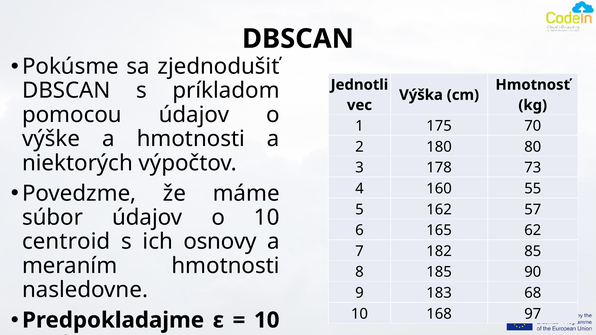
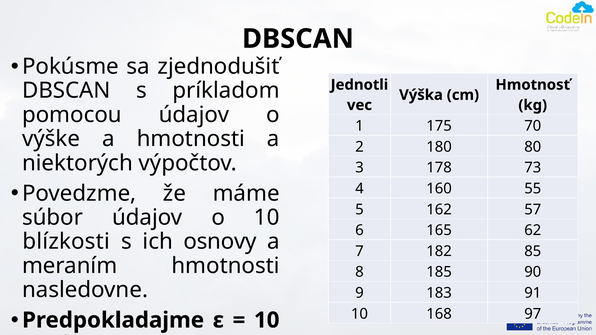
centroid: centroid -> blízkosti
68: 68 -> 91
